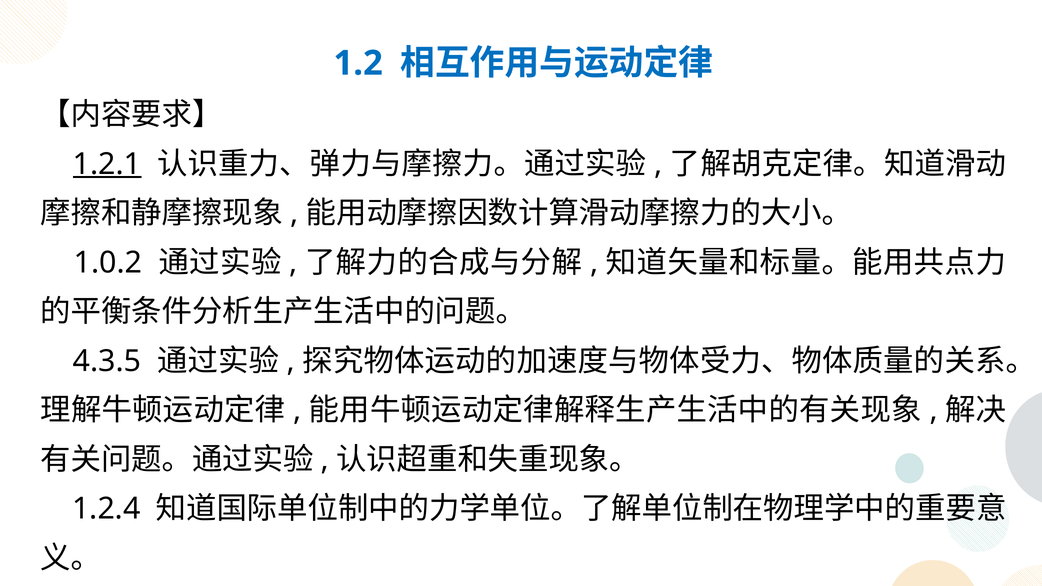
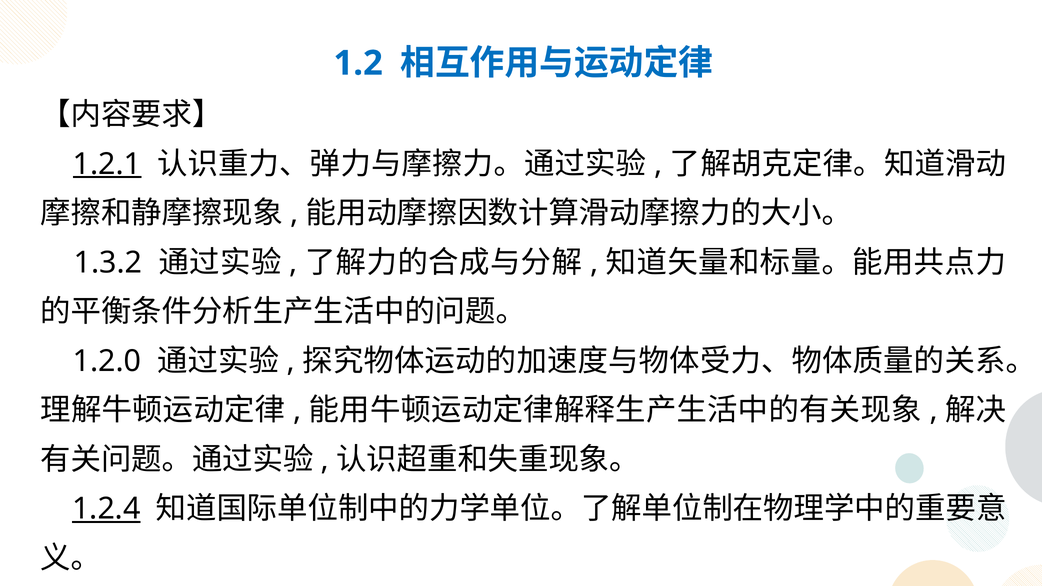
1.0.2: 1.0.2 -> 1.3.2
4.3.5: 4.3.5 -> 1.2.0
1.2.4 underline: none -> present
